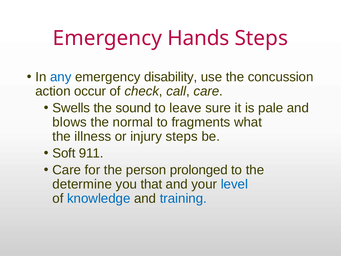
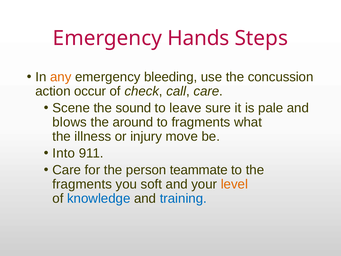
any colour: blue -> orange
disability: disability -> bleeding
Swells: Swells -> Scene
normal: normal -> around
injury steps: steps -> move
Soft: Soft -> Into
prolonged: prolonged -> teammate
determine at (82, 184): determine -> fragments
that: that -> soft
level colour: blue -> orange
